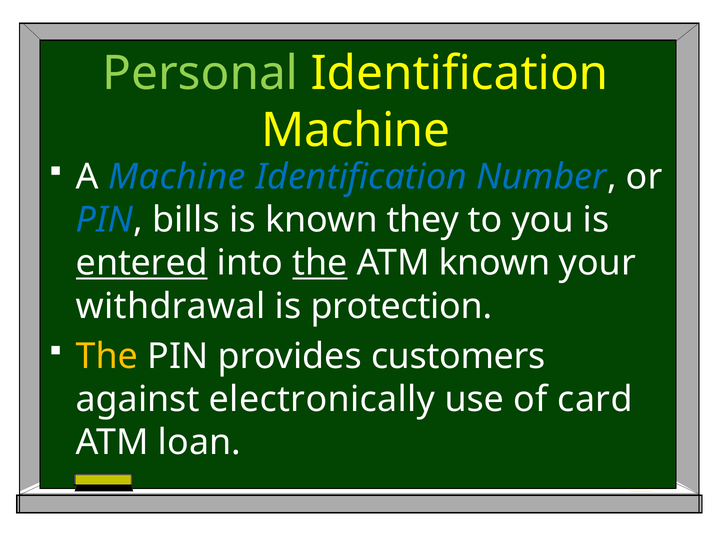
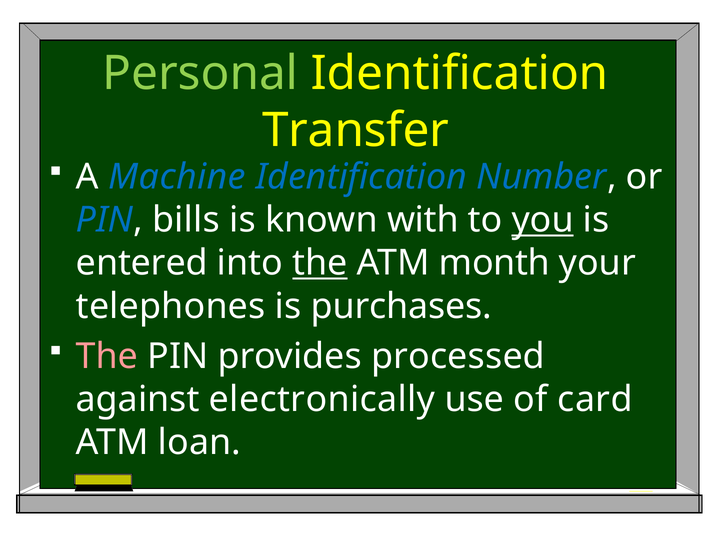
Machine at (356, 131): Machine -> Transfer
they: they -> with
you underline: none -> present
entered underline: present -> none
ATM known: known -> month
withdrawal: withdrawal -> telephones
protection: protection -> purchases
The at (107, 356) colour: yellow -> pink
customers: customers -> processed
